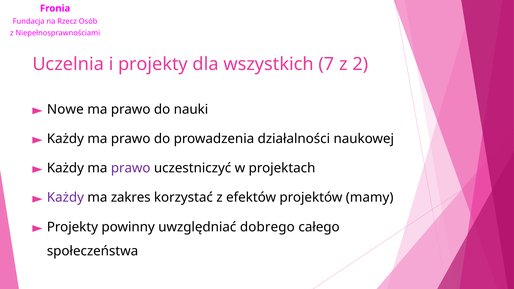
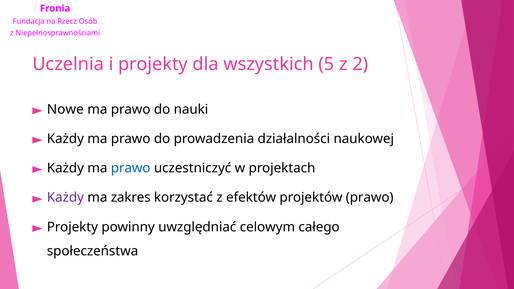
7: 7 -> 5
prawo at (131, 168) colour: purple -> blue
projektów mamy: mamy -> prawo
dobrego: dobrego -> celowym
